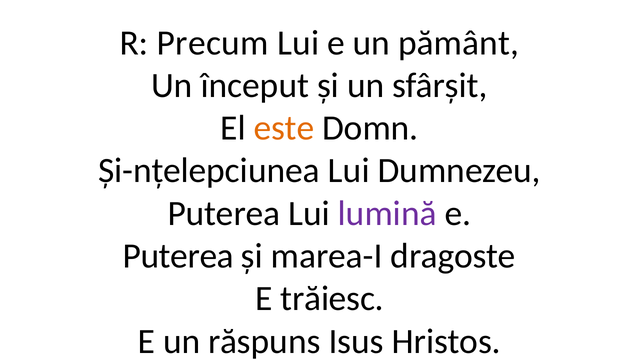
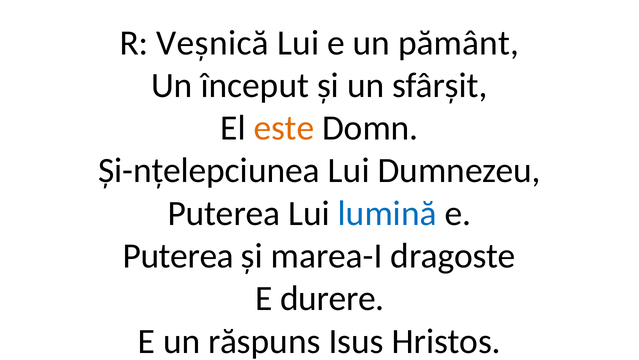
Precum: Precum -> Veșnică
lumină colour: purple -> blue
trăiesc: trăiesc -> durere
